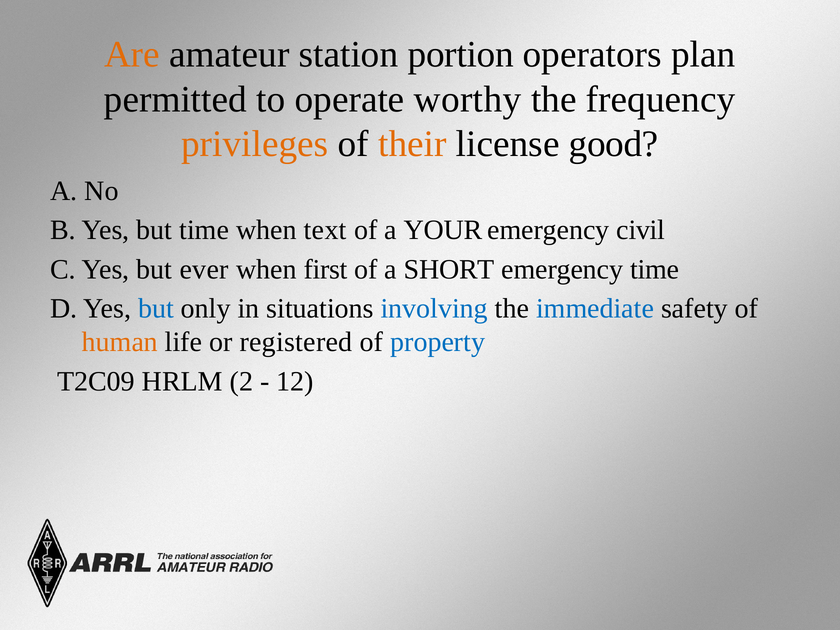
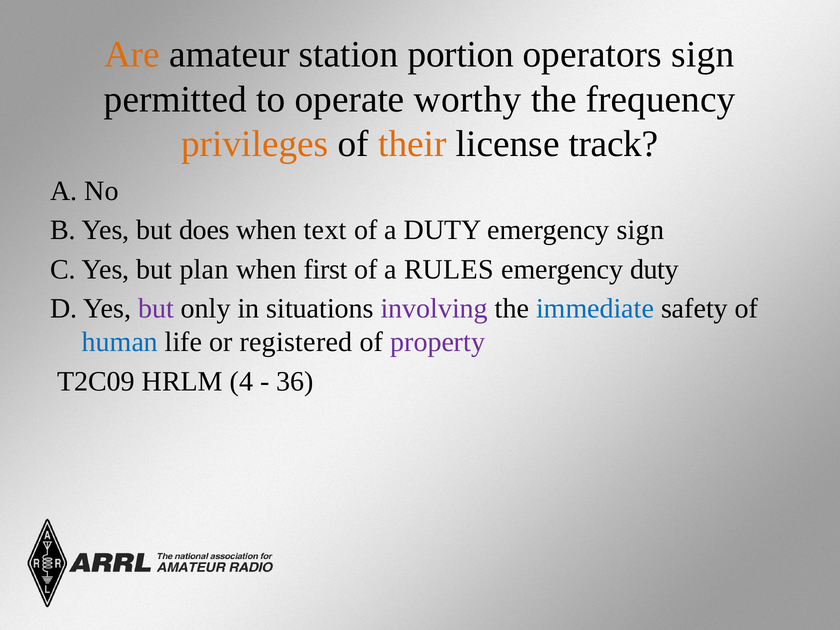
operators plan: plan -> sign
good: good -> track
but time: time -> does
a YOUR: YOUR -> DUTY
emergency civil: civil -> sign
ever: ever -> plan
SHORT: SHORT -> RULES
emergency time: time -> duty
but at (156, 308) colour: blue -> purple
involving colour: blue -> purple
human colour: orange -> blue
property colour: blue -> purple
2: 2 -> 4
12: 12 -> 36
